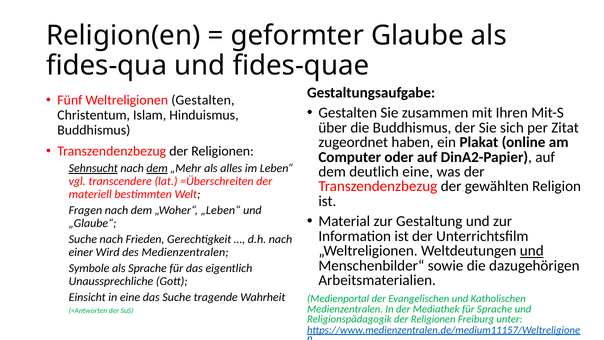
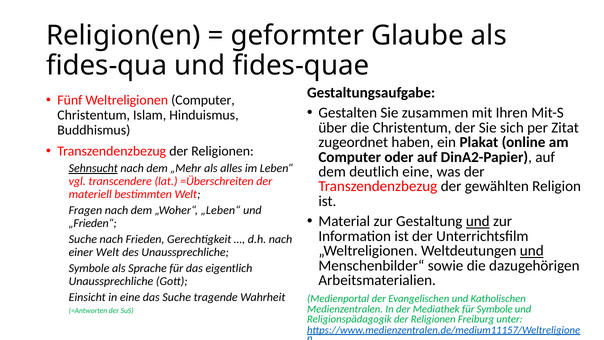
Weltreligionen Gestalten: Gestalten -> Computer
die Buddhismus: Buddhismus -> Christentum
dem at (157, 168) underline: present -> none
und at (478, 221) underline: none -> present
„Glaube“: „Glaube“ -> „Frieden“
einer Wird: Wird -> Welt
des Medienzentralen: Medienzentralen -> Unaussprechliche
für Sprache: Sprache -> Symbole
